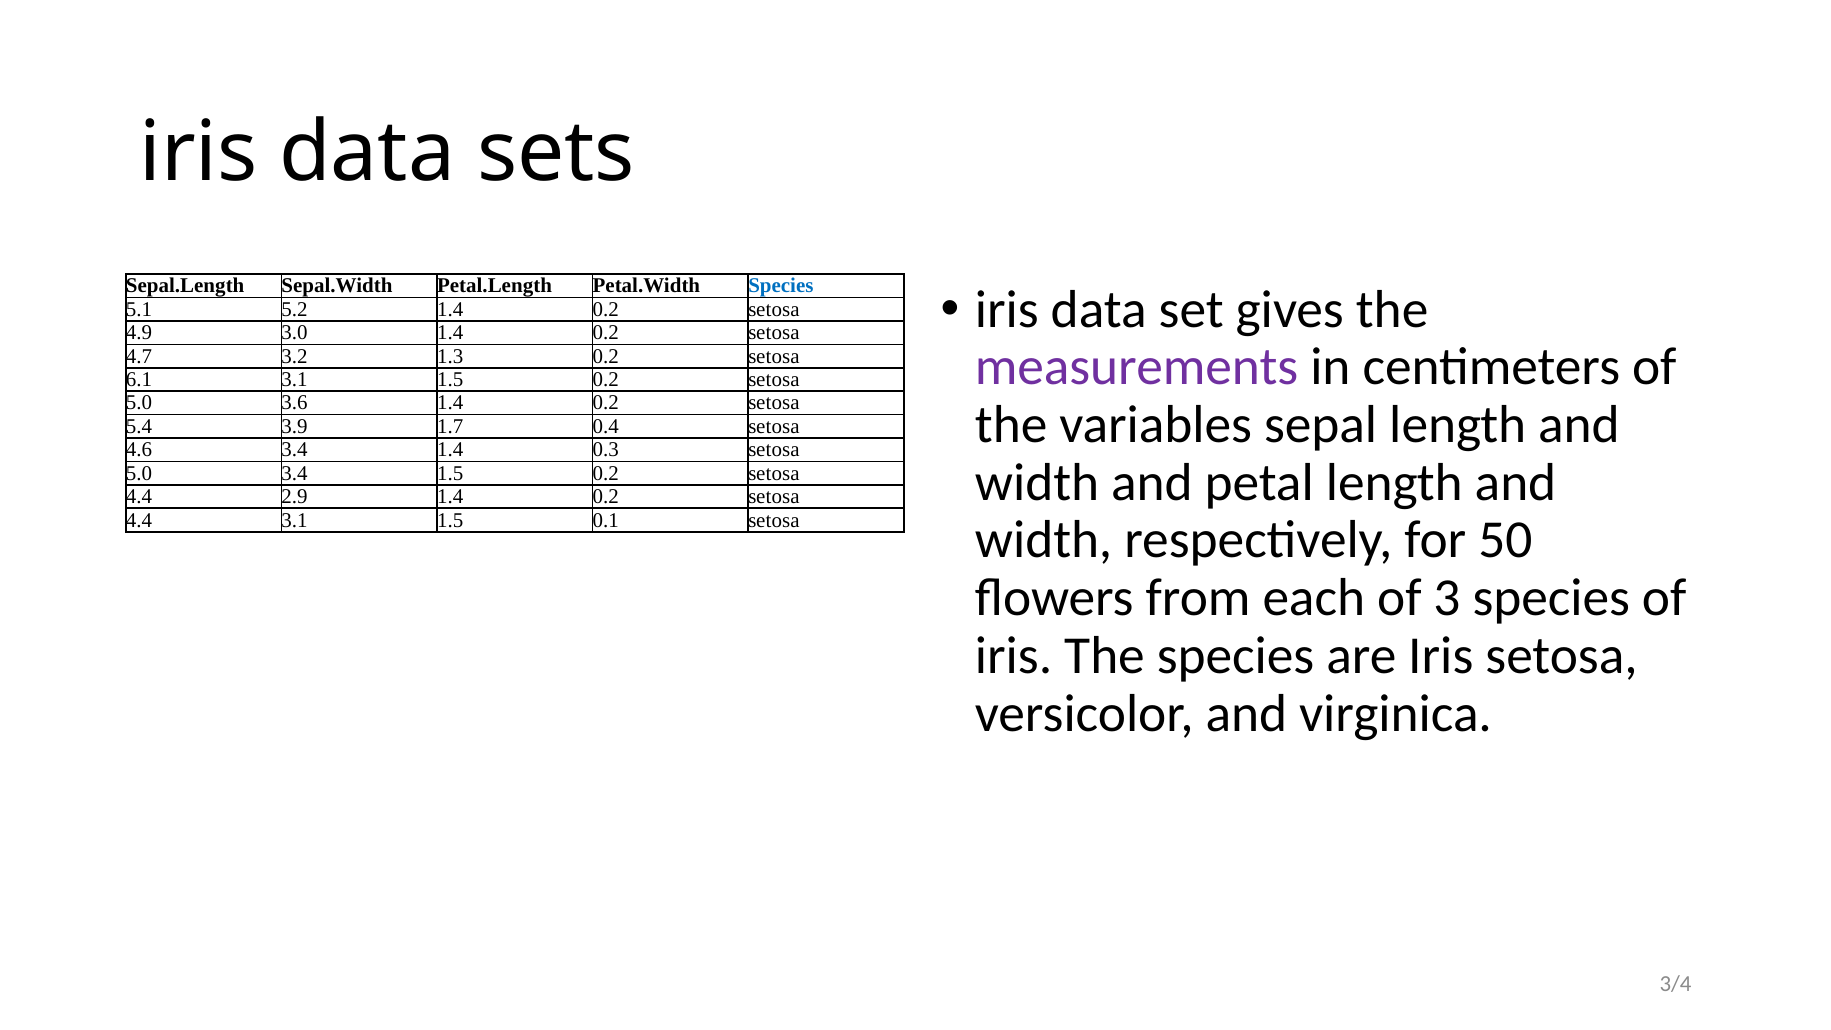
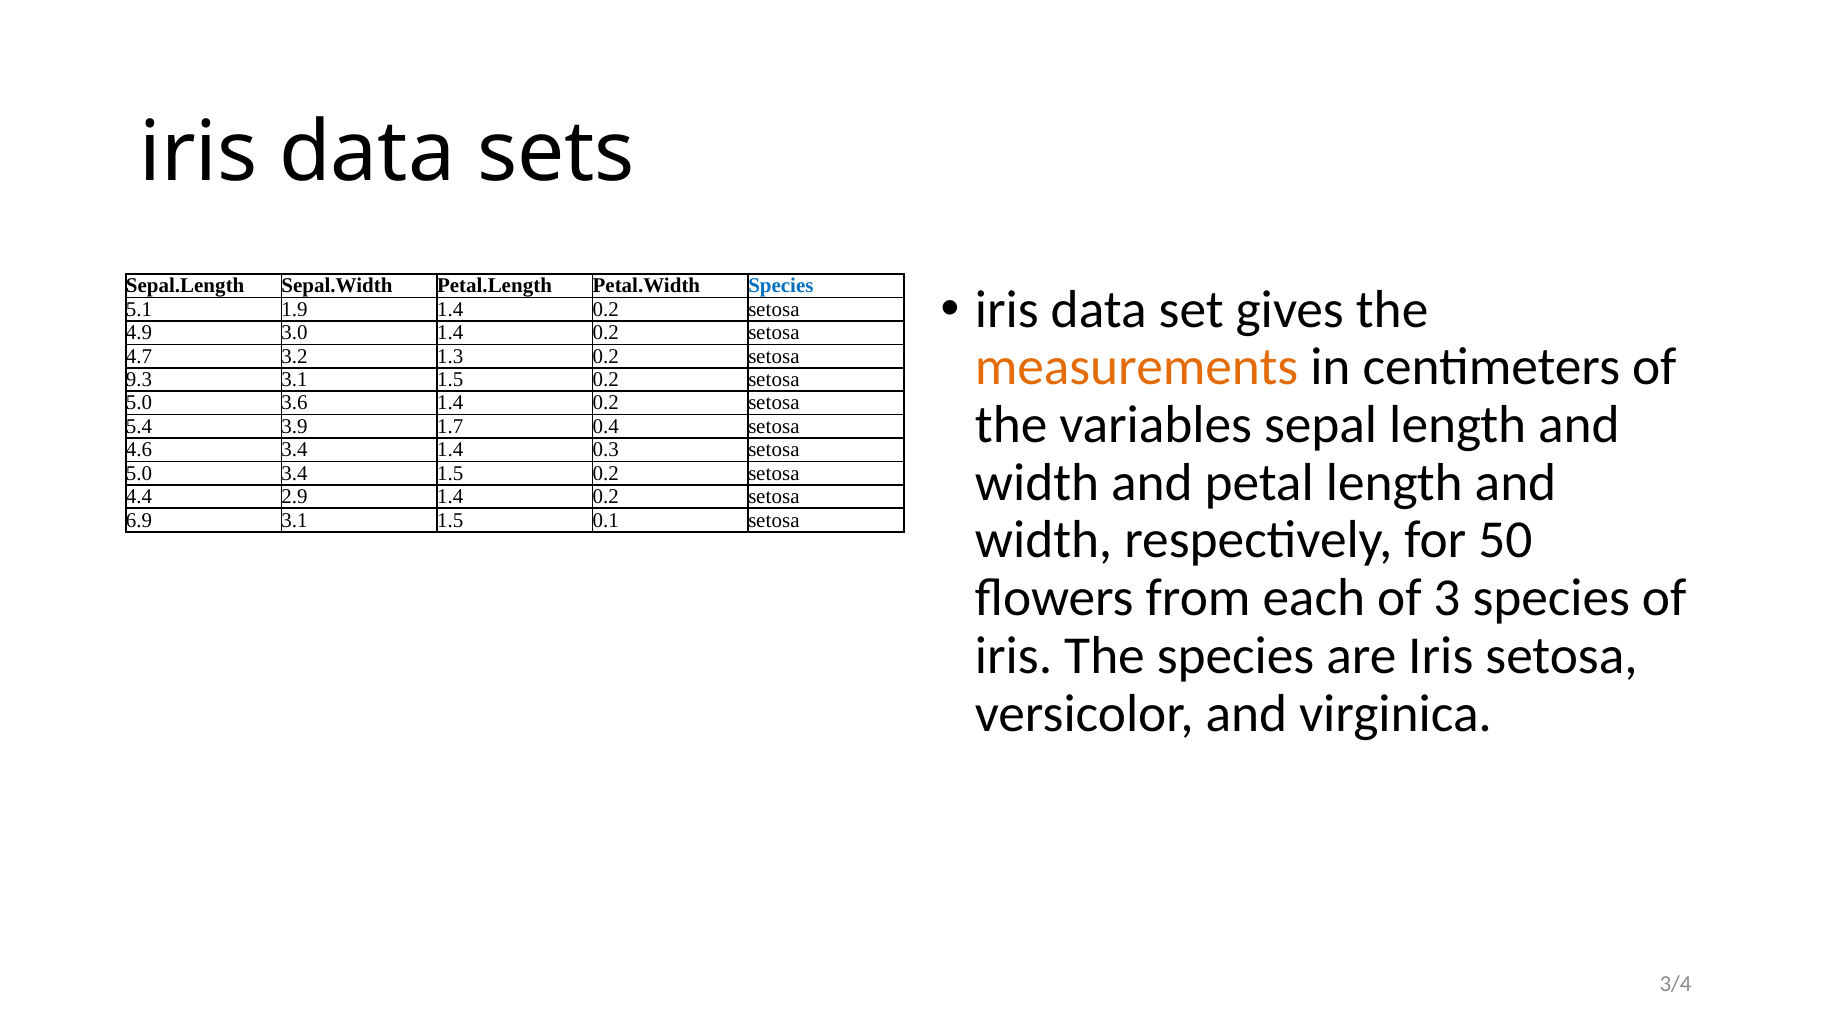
5.2: 5.2 -> 1.9
measurements colour: purple -> orange
6.1: 6.1 -> 9.3
4.4 at (139, 520): 4.4 -> 6.9
